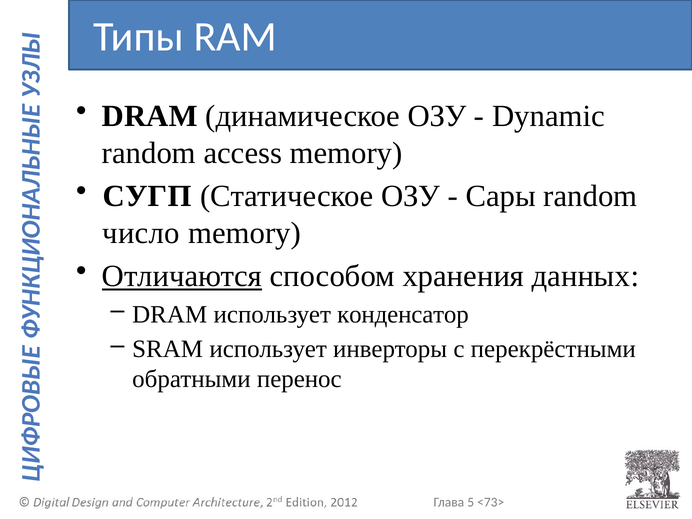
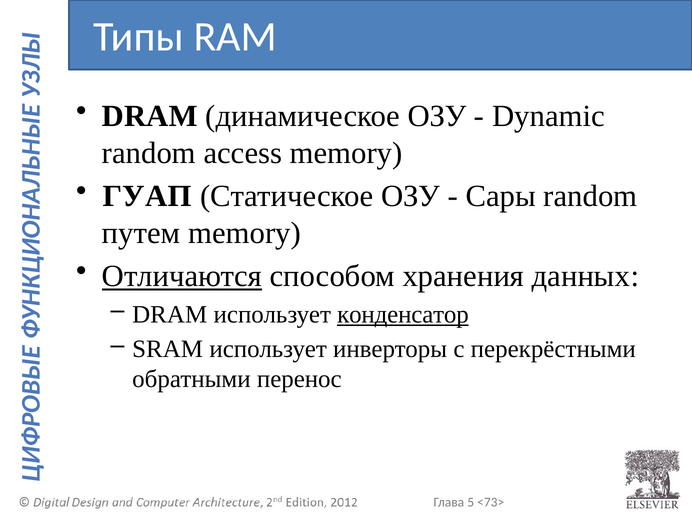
СУГП: СУГП -> ГУАП
число: число -> путем
конденсатор underline: none -> present
